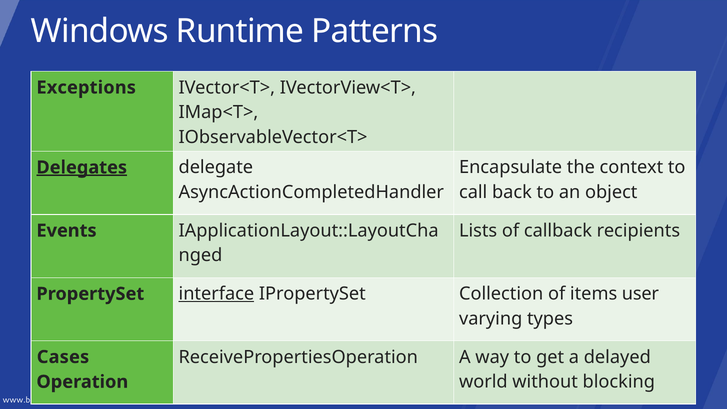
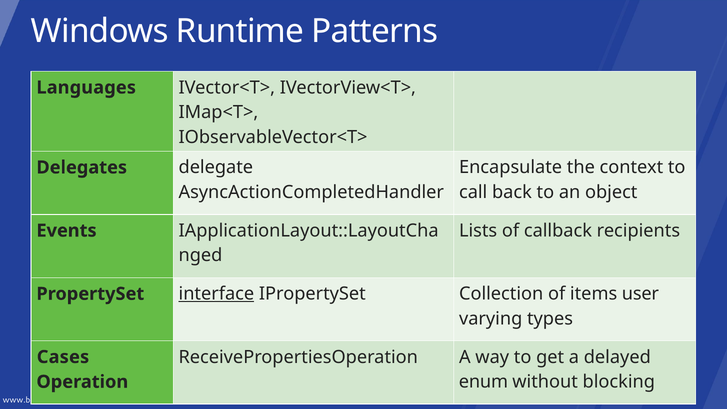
Exceptions: Exceptions -> Languages
Delegates underline: present -> none
world: world -> enum
